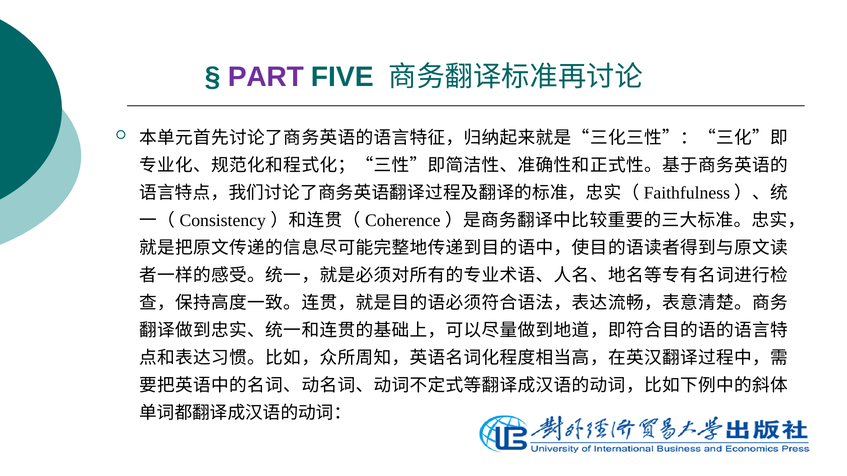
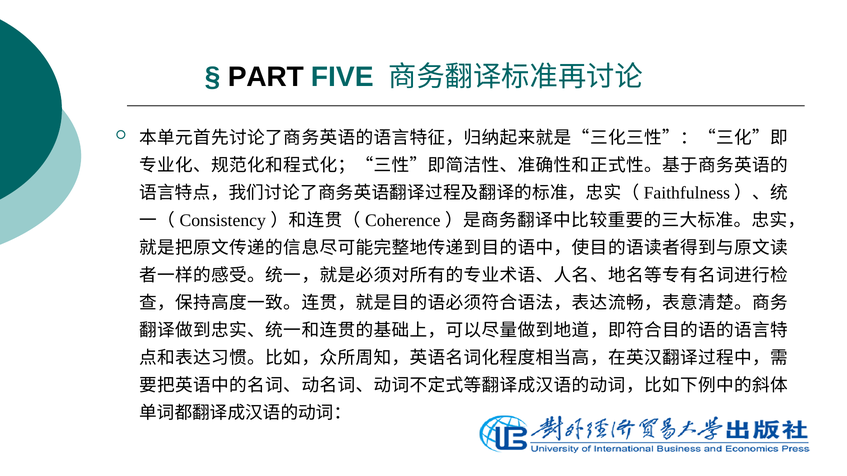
PART colour: purple -> black
